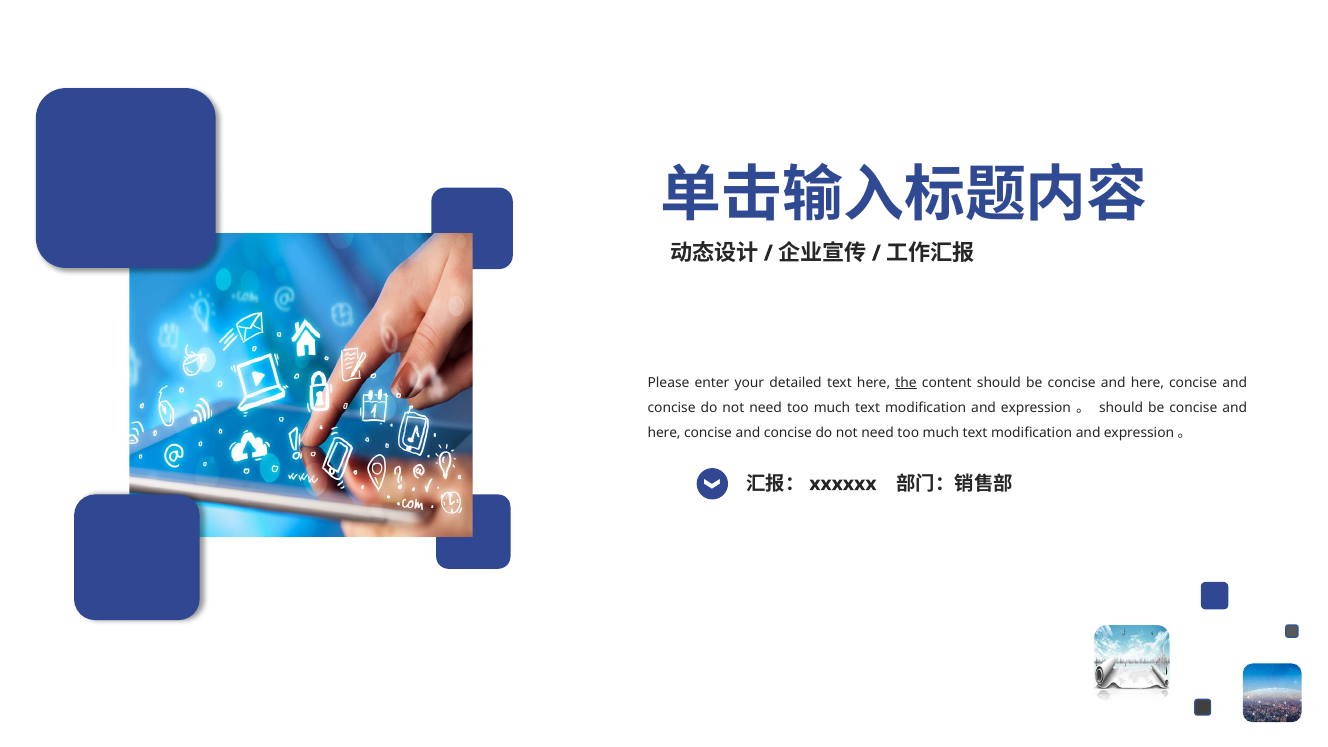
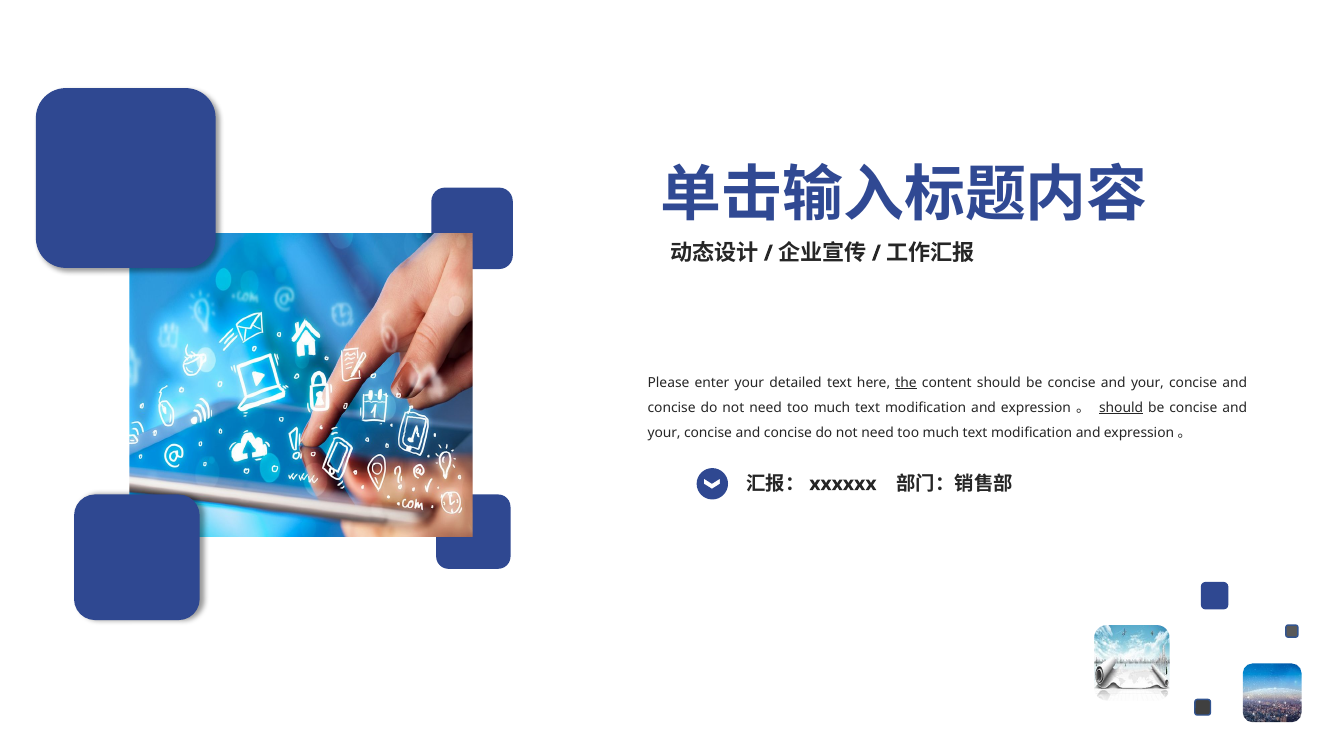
here at (1147, 383): here -> your
should at (1121, 408) underline: none -> present
here at (664, 433): here -> your
